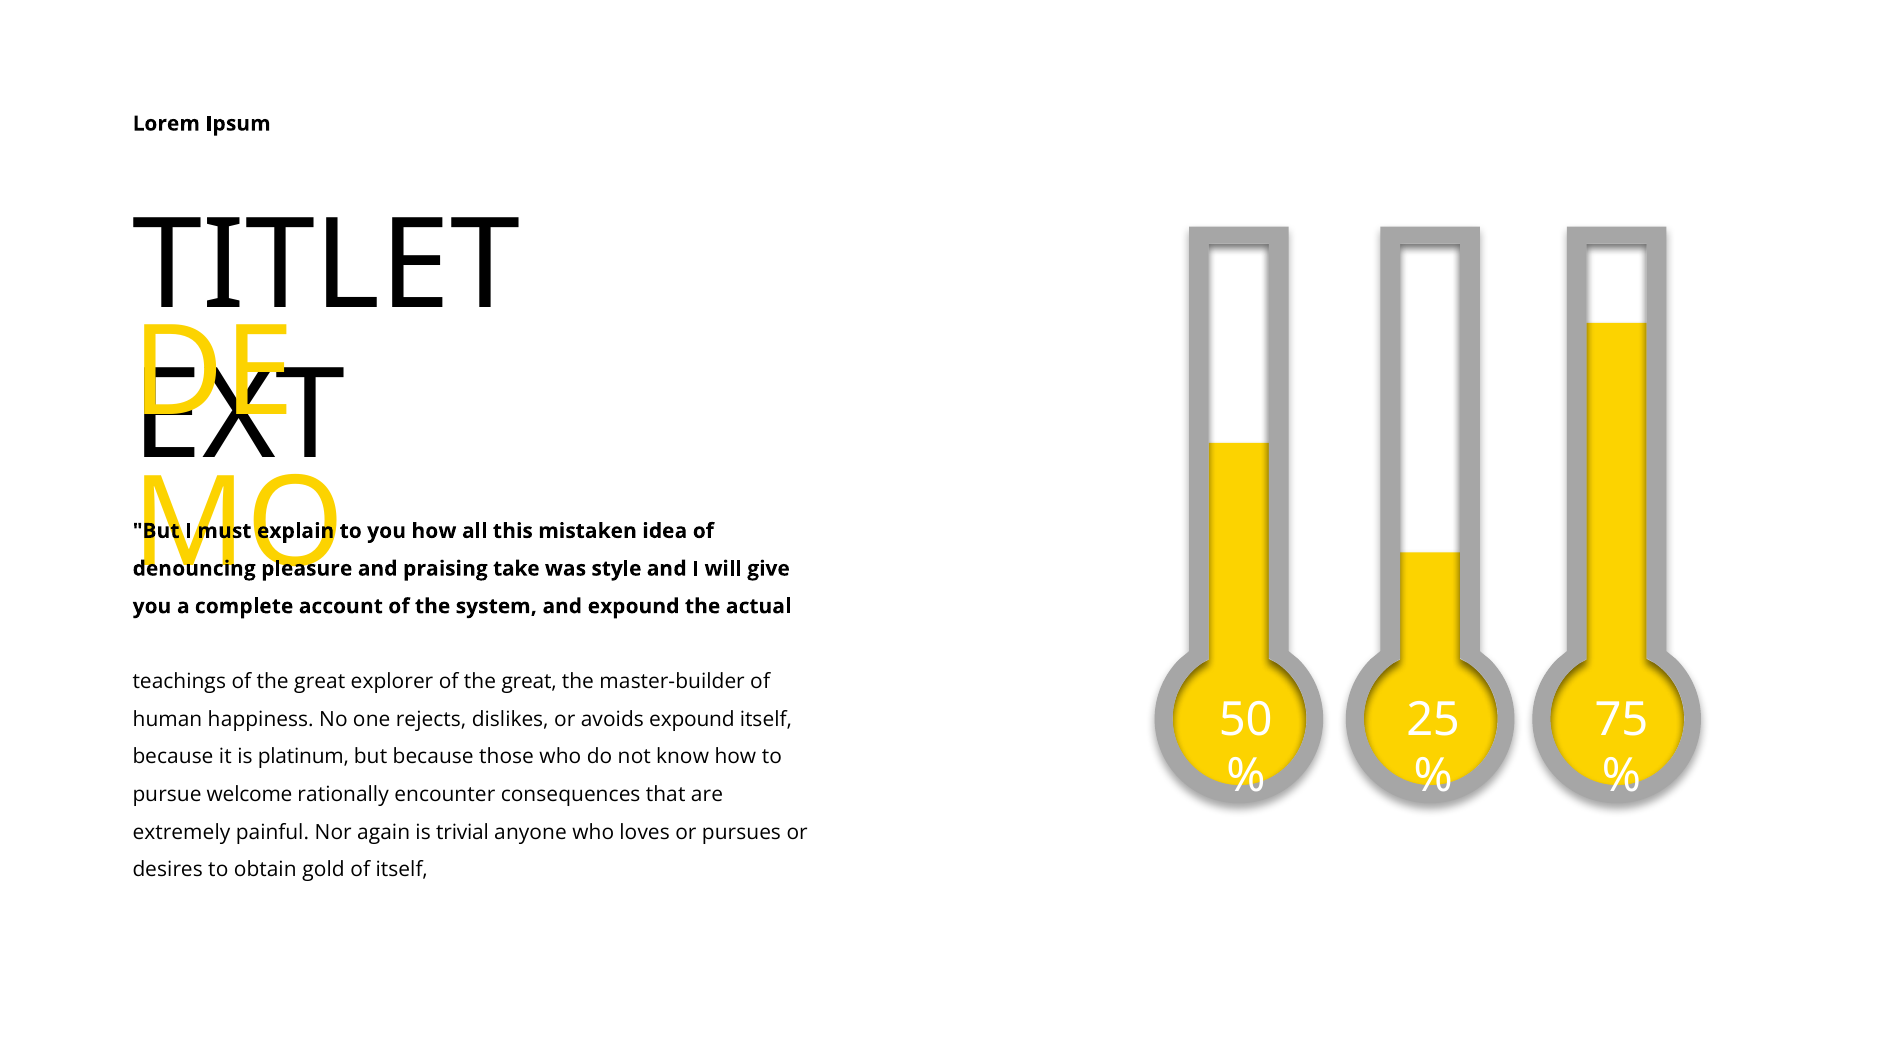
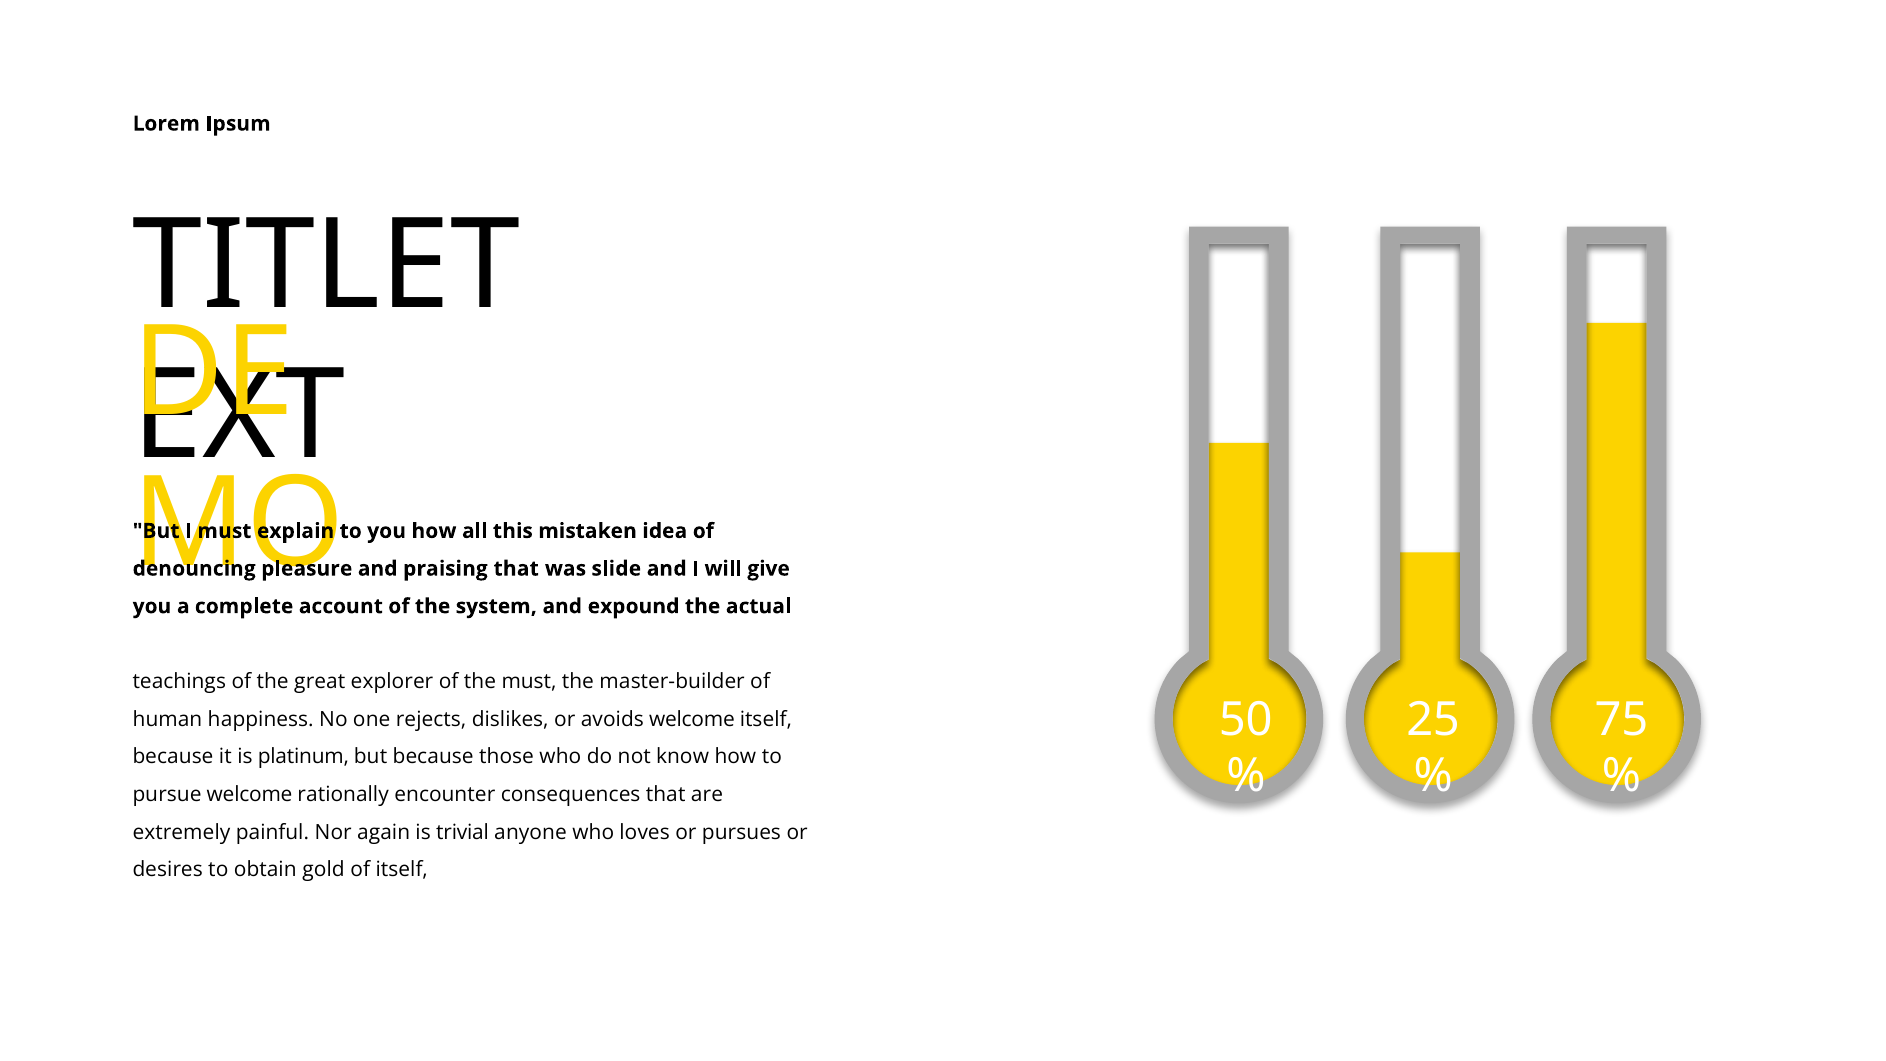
praising take: take -> that
style: style -> slide
explorer of the great: great -> must
avoids expound: expound -> welcome
